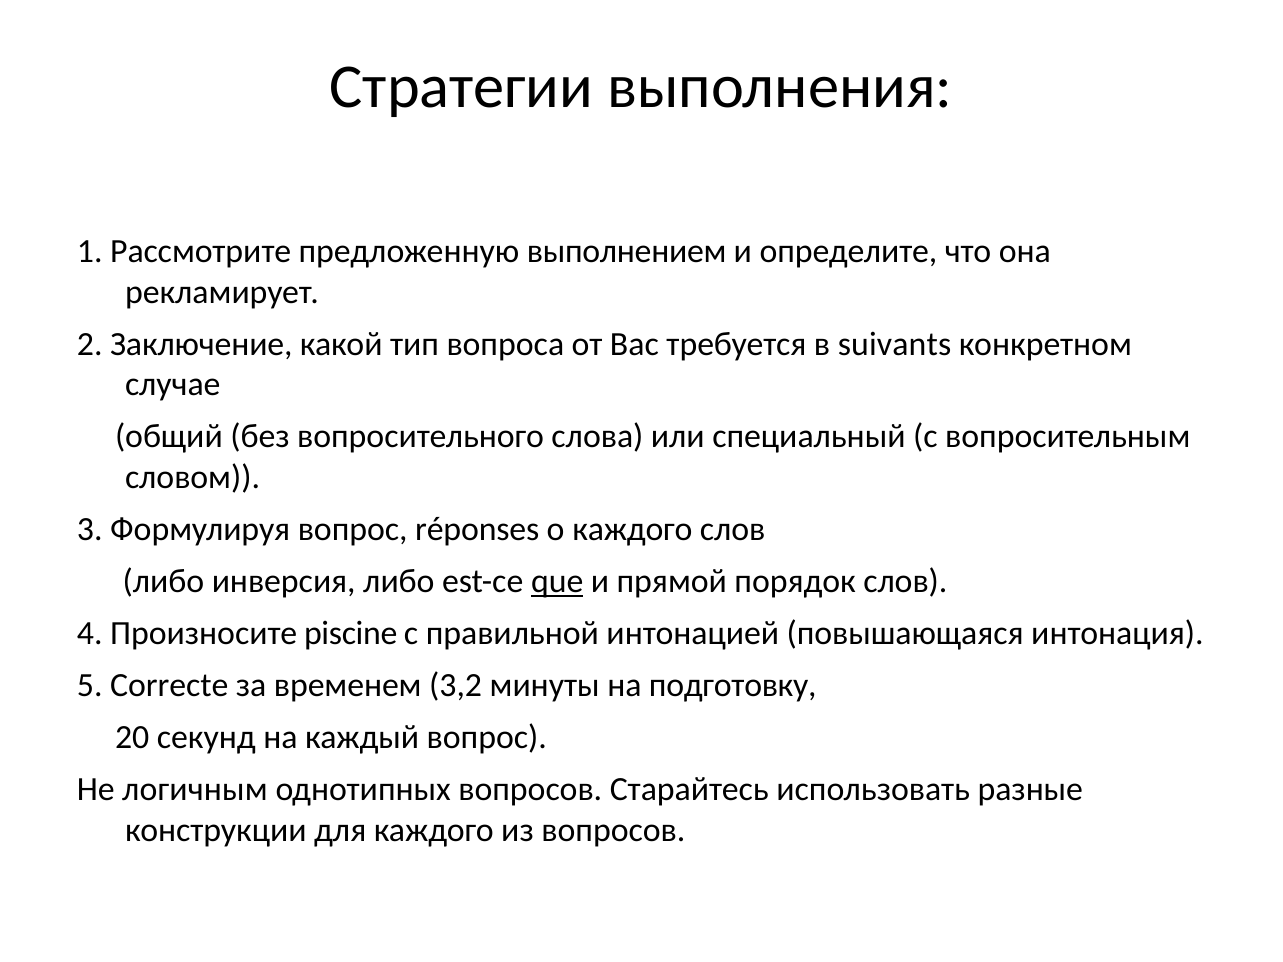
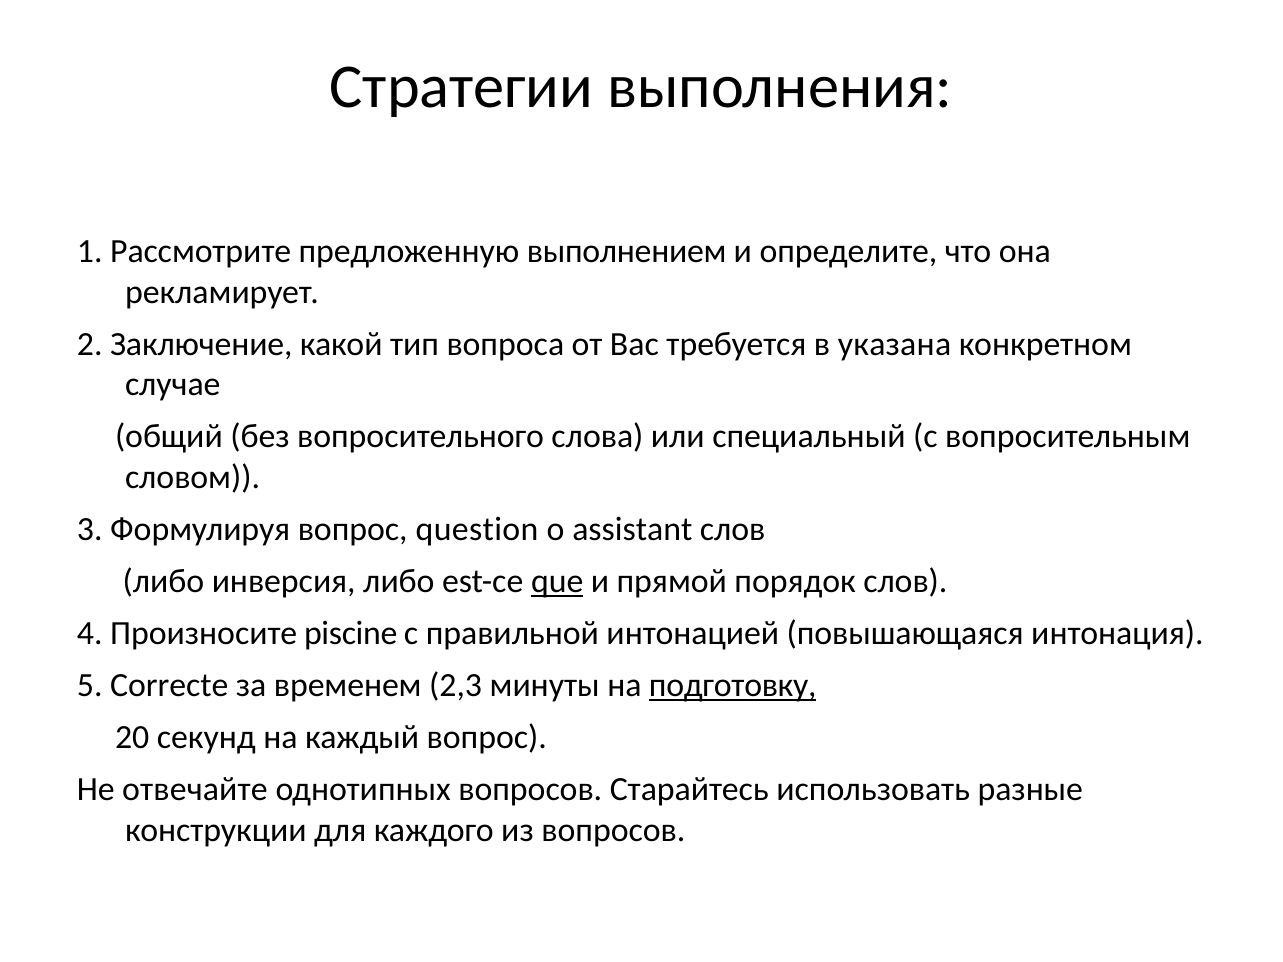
suivants: suivants -> указана
réponses: réponses -> question
о каждого: каждого -> assistant
3,2: 3,2 -> 2,3
подготовку underline: none -> present
логичным: логичным -> отвечайте
